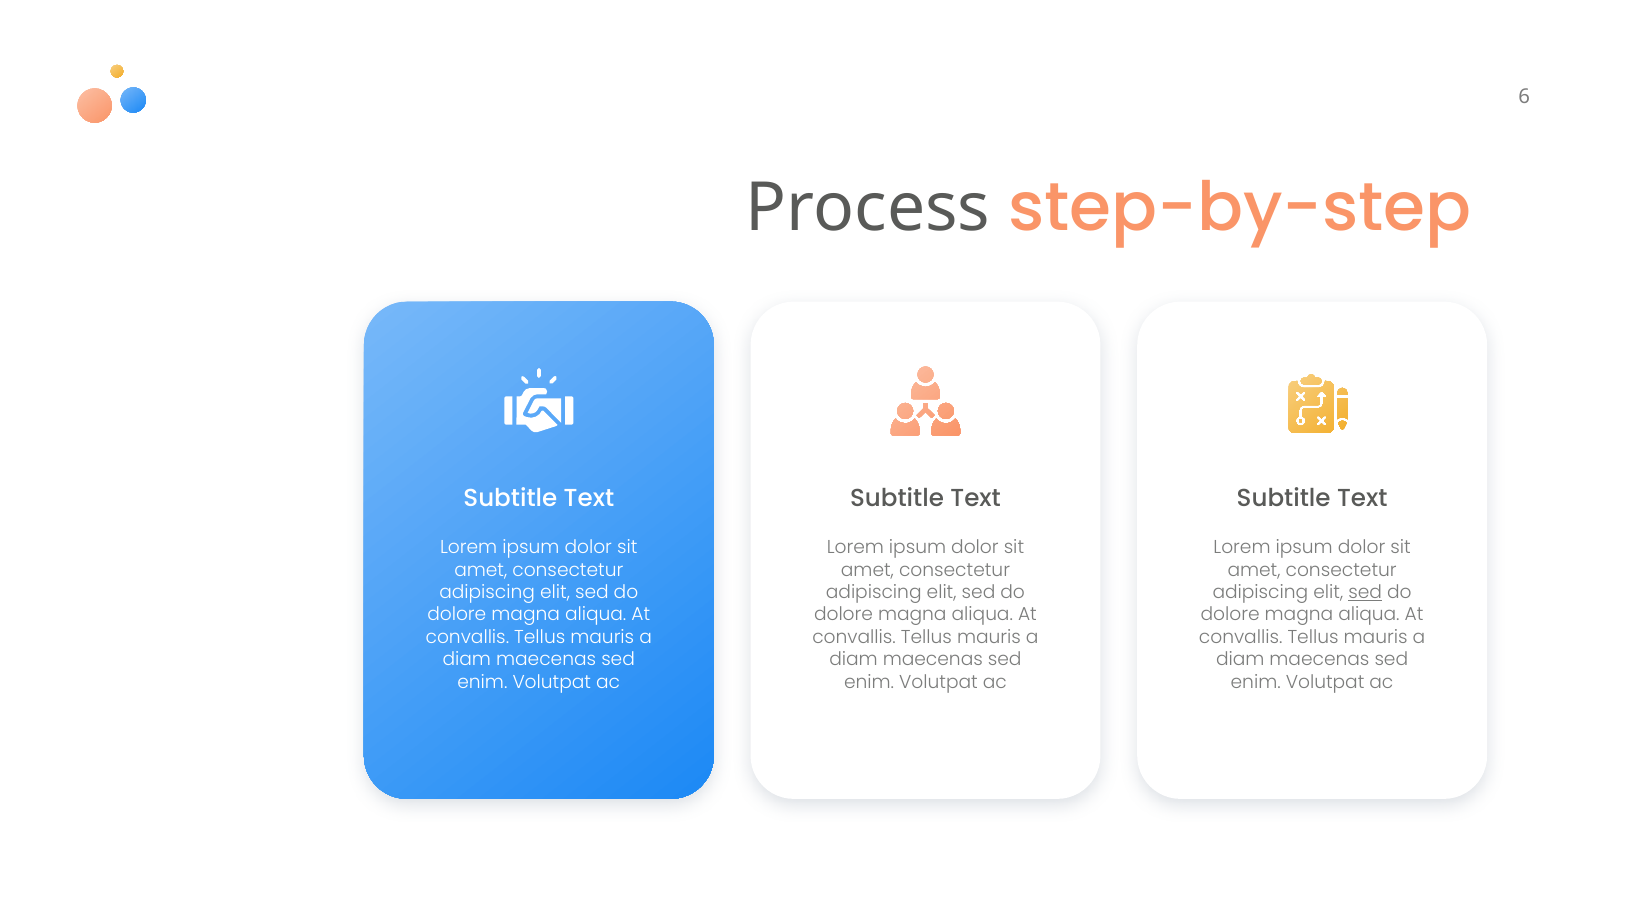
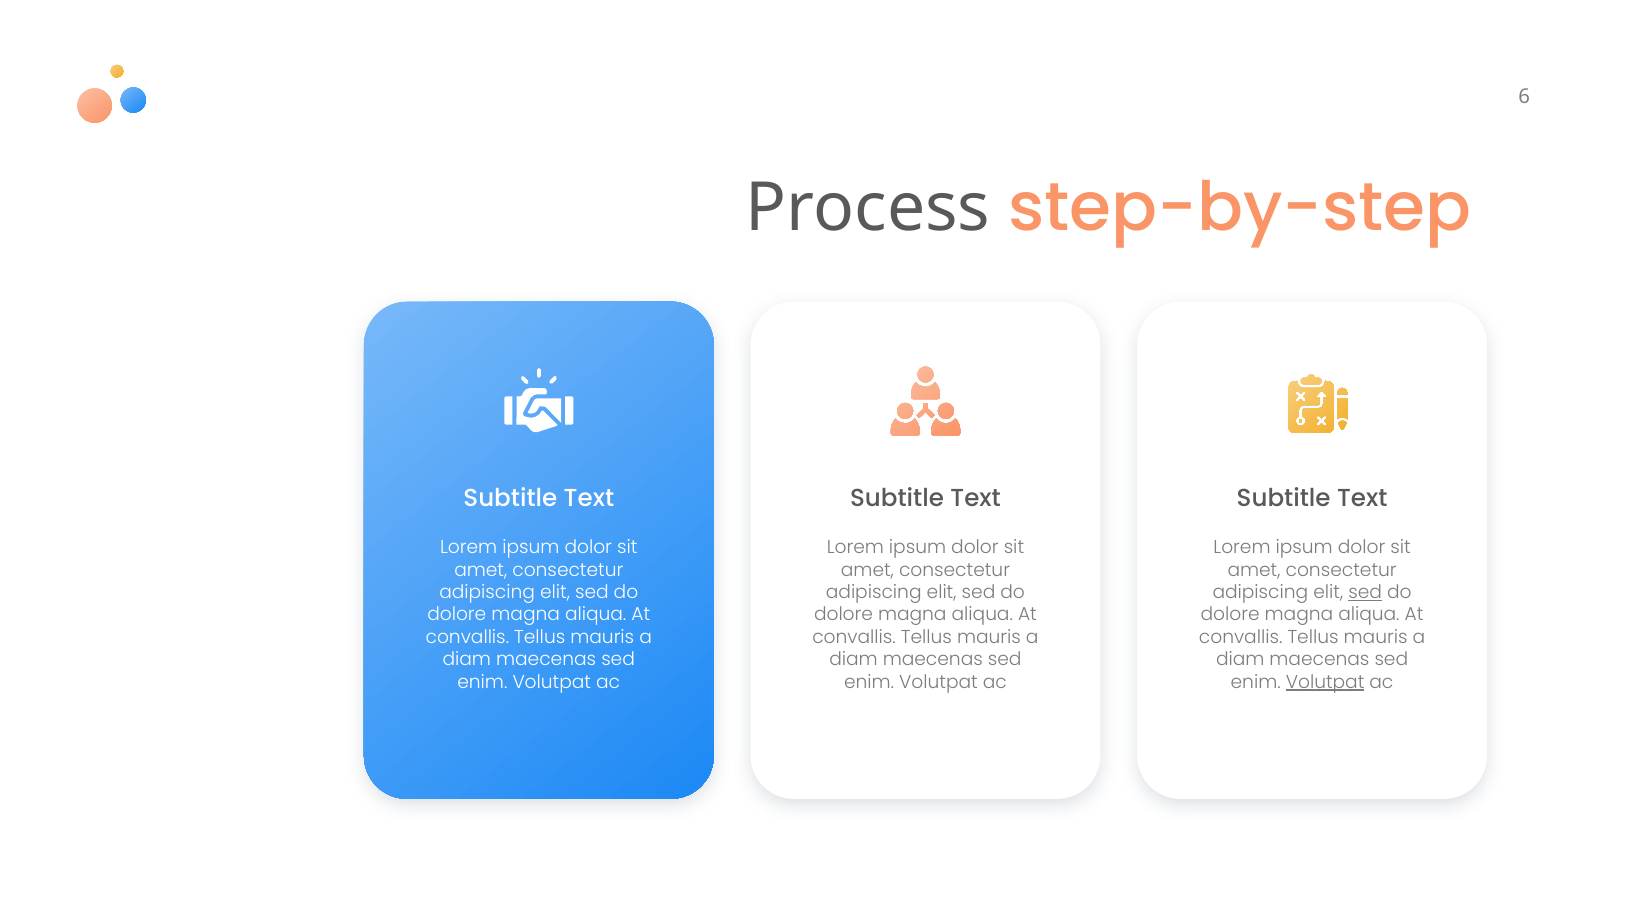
Volutpat at (1325, 682) underline: none -> present
